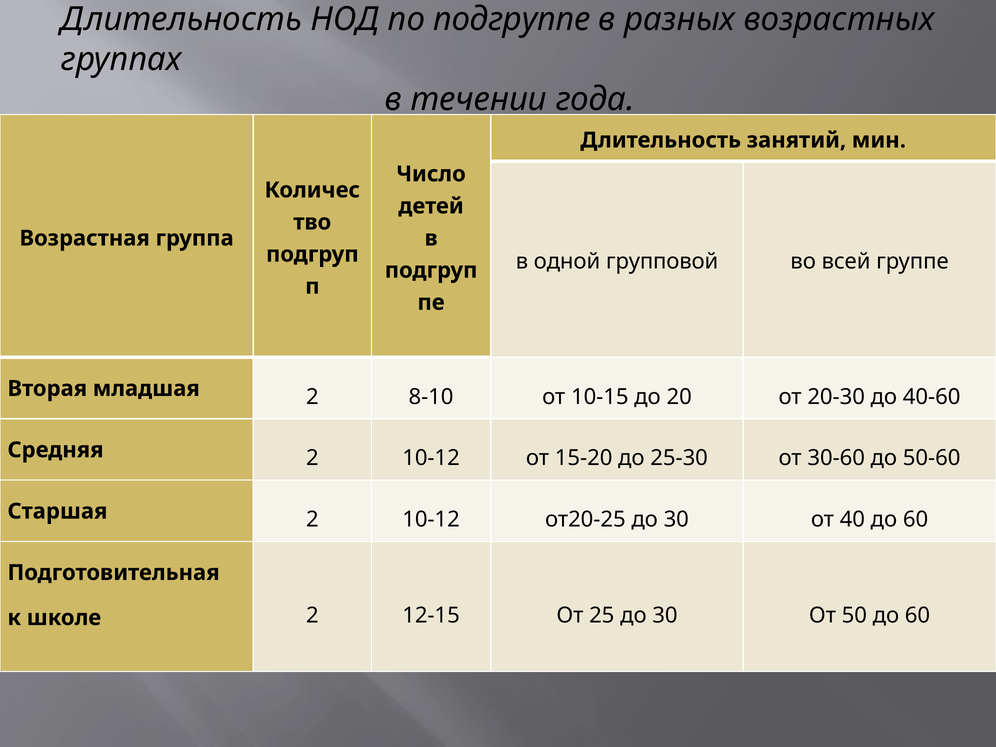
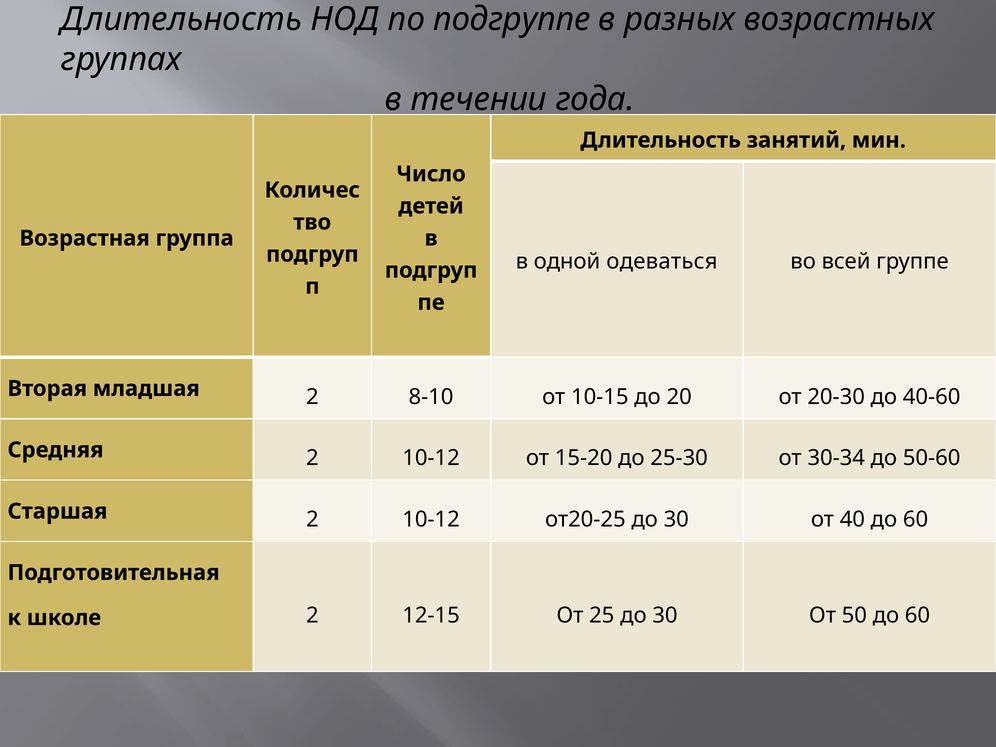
групповой: групповой -> одеваться
30-60: 30-60 -> 30-34
